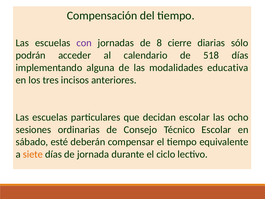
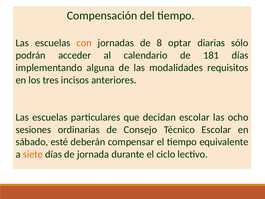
con colour: purple -> orange
cierre: cierre -> optar
518: 518 -> 181
educativa: educativa -> requisitos
